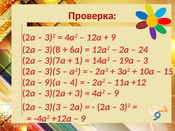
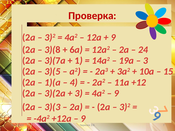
9)(а: 9)(а -> 1)(а
